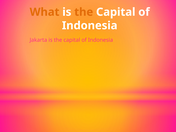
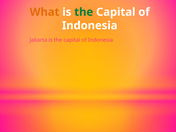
the at (84, 12) colour: orange -> green
